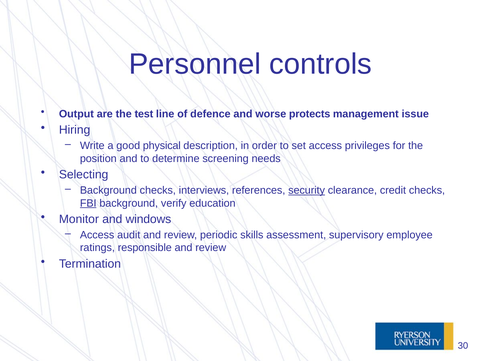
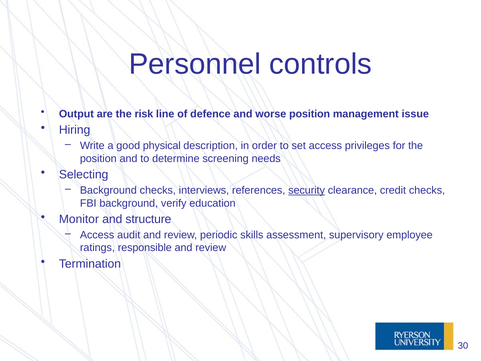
test: test -> risk
worse protects: protects -> position
FBI underline: present -> none
windows: windows -> structure
